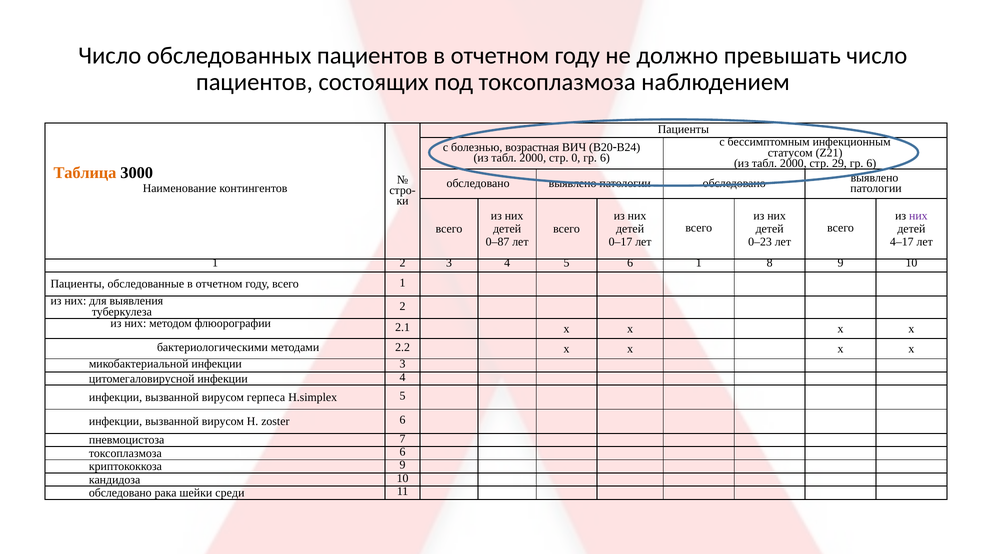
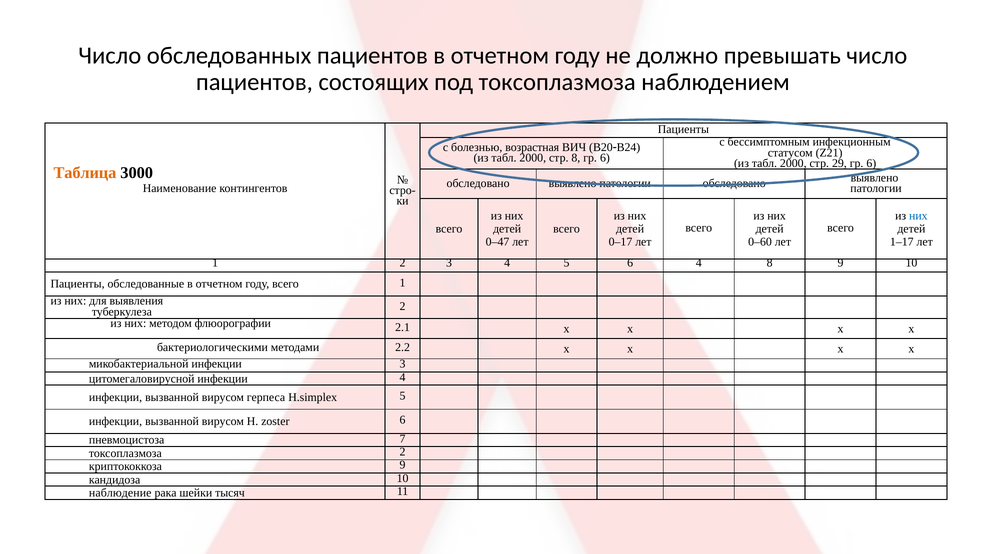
стр 0: 0 -> 8
них at (918, 216) colour: purple -> blue
0–87: 0–87 -> 0–47
0–23: 0–23 -> 0–60
4–17: 4–17 -> 1–17
6 1: 1 -> 4
токсоплазмоза 6: 6 -> 2
обследовано at (120, 493): обследовано -> наблюдение
среди: среди -> тысяч
